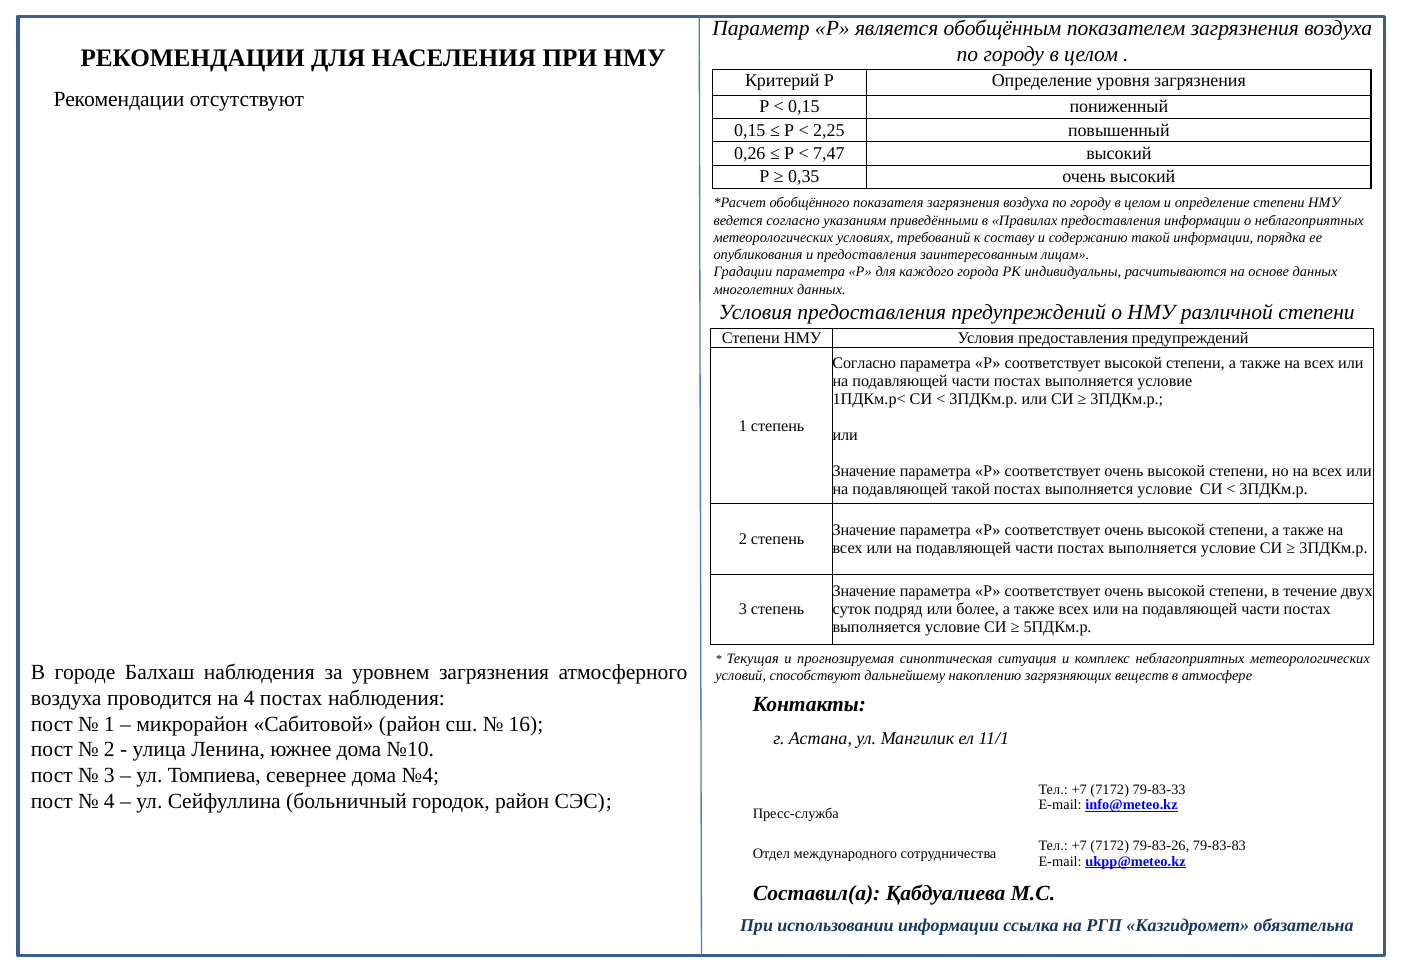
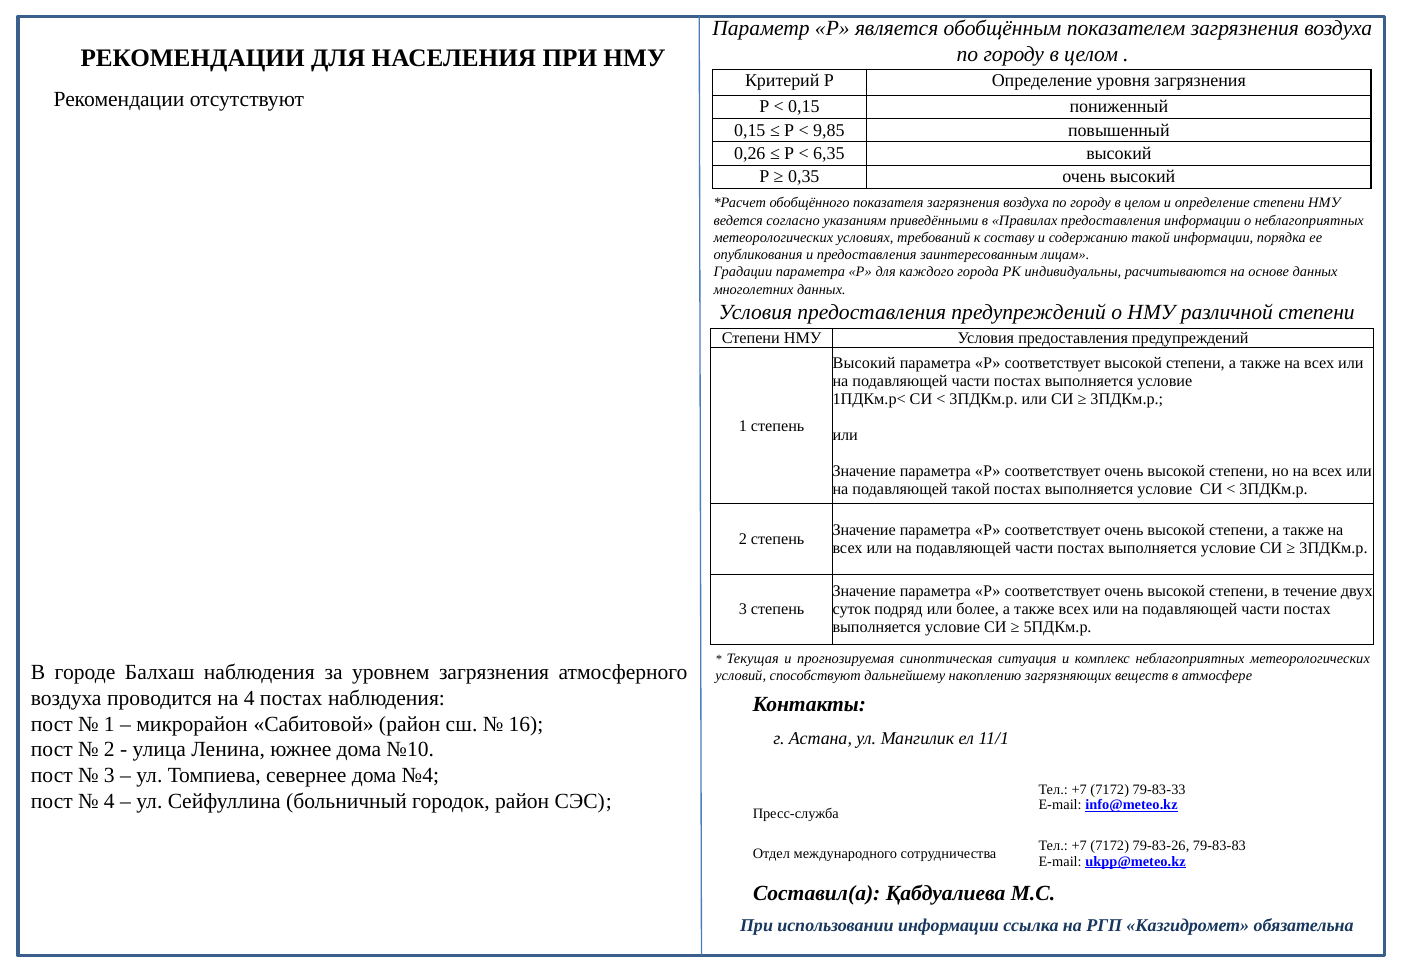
2,25: 2,25 -> 9,85
7,47: 7,47 -> 6,35
Согласно at (864, 363): Согласно -> Высокий
